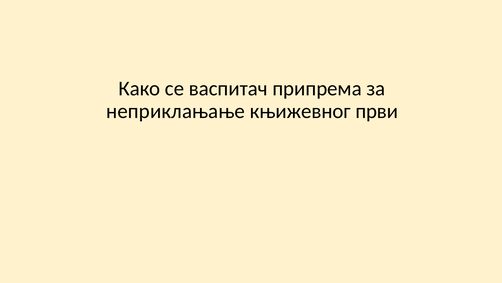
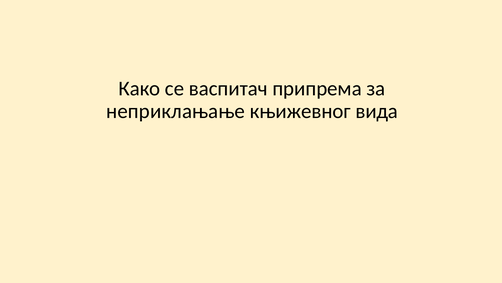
први: први -> вида
